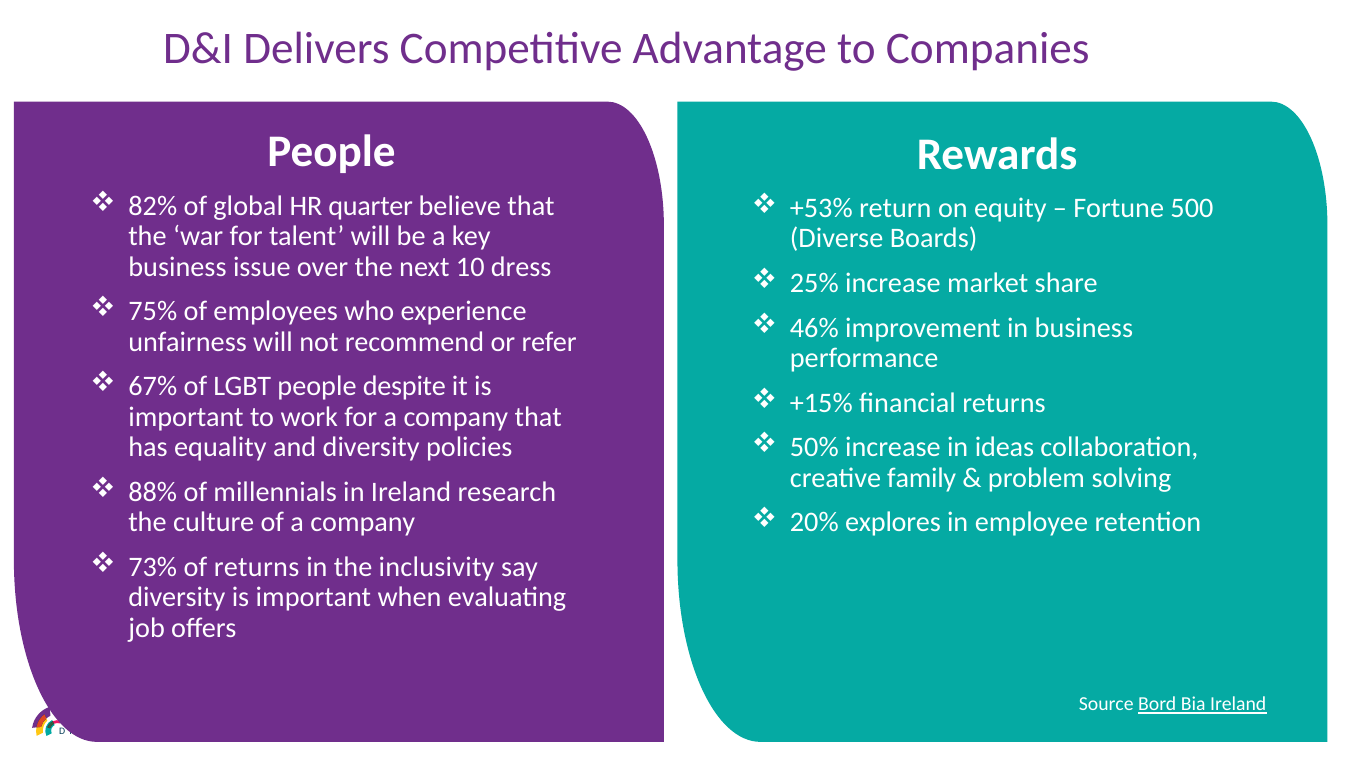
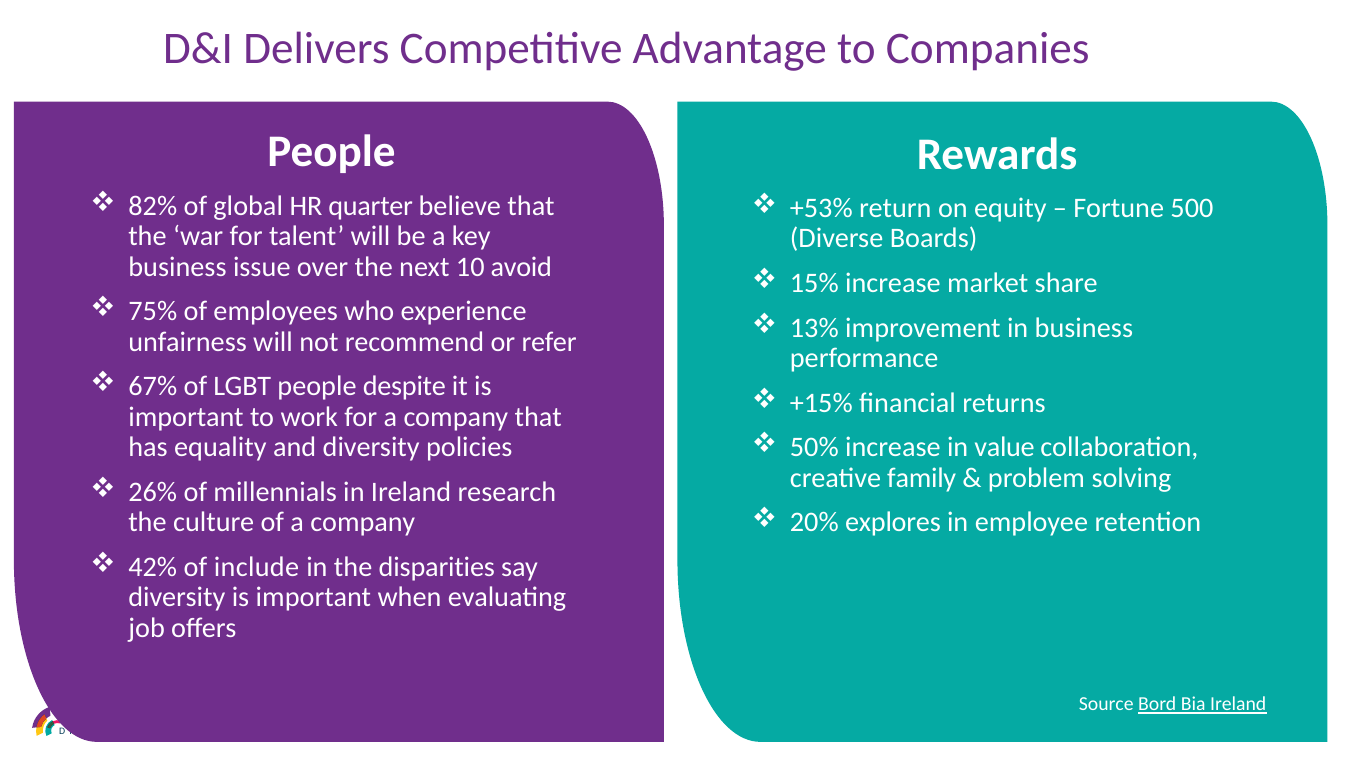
dress: dress -> avoid
25%: 25% -> 15%
46%: 46% -> 13%
ideas: ideas -> value
88%: 88% -> 26%
73%: 73% -> 42%
of returns: returns -> include
inclusivity: inclusivity -> disparities
